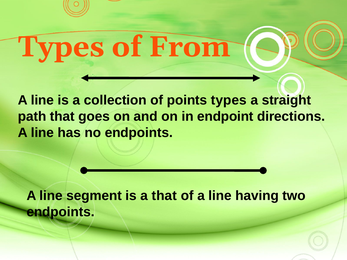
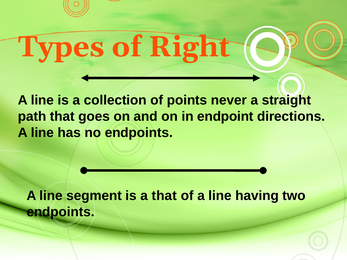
From: From -> Right
points types: types -> never
